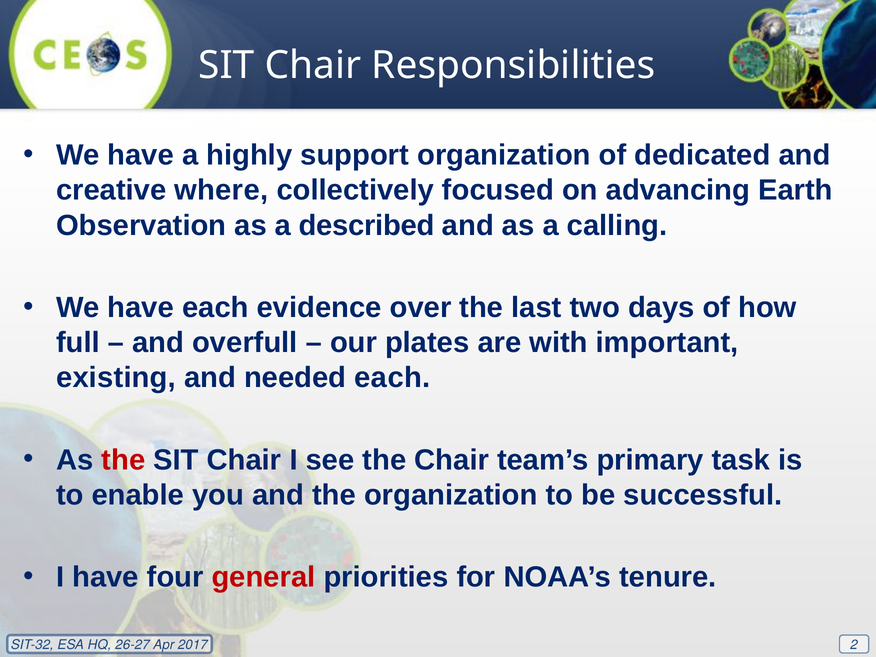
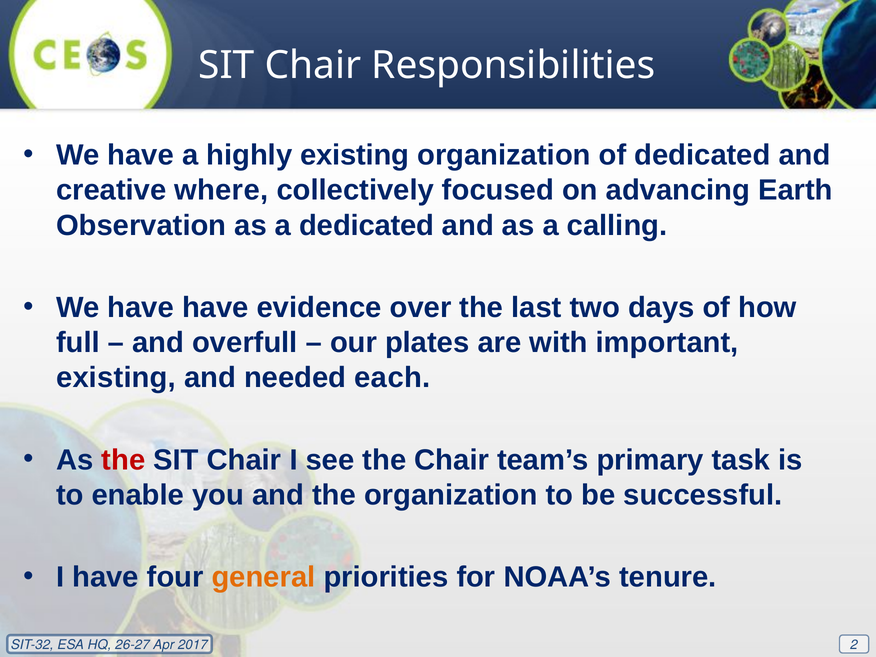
highly support: support -> existing
a described: described -> dedicated
have each: each -> have
general colour: red -> orange
